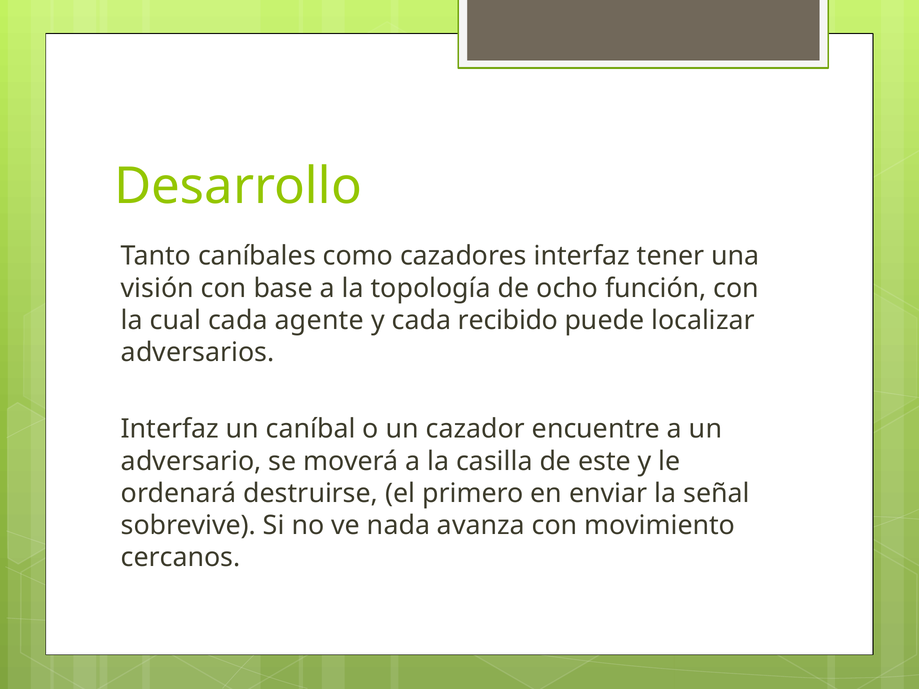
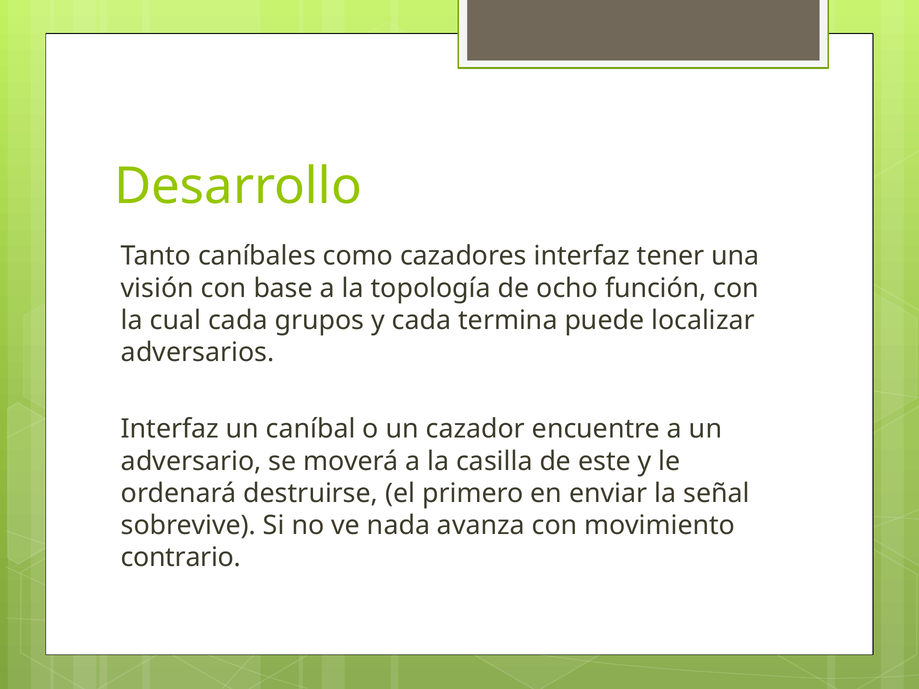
agente: agente -> grupos
recibido: recibido -> termina
cercanos: cercanos -> contrario
